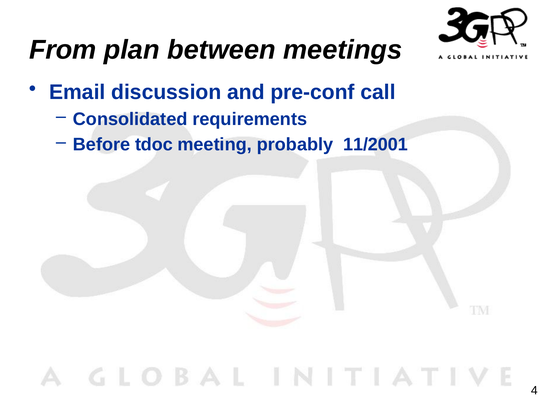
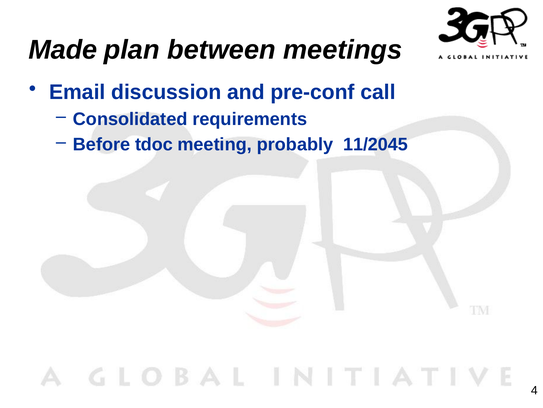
From: From -> Made
11/2001: 11/2001 -> 11/2045
